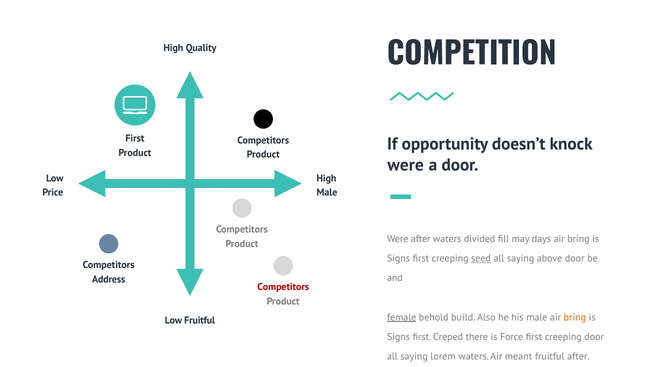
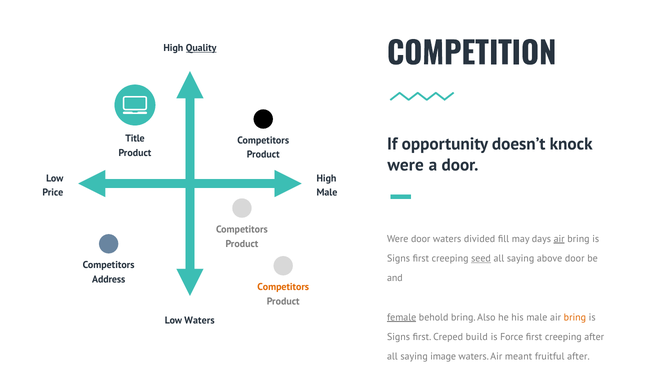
Quality underline: none -> present
First at (135, 139): First -> Title
Were after: after -> door
air at (559, 239) underline: none -> present
Competitors at (283, 287) colour: red -> orange
behold build: build -> bring
Low Fruitful: Fruitful -> Waters
there: there -> build
creeping door: door -> after
lorem: lorem -> image
